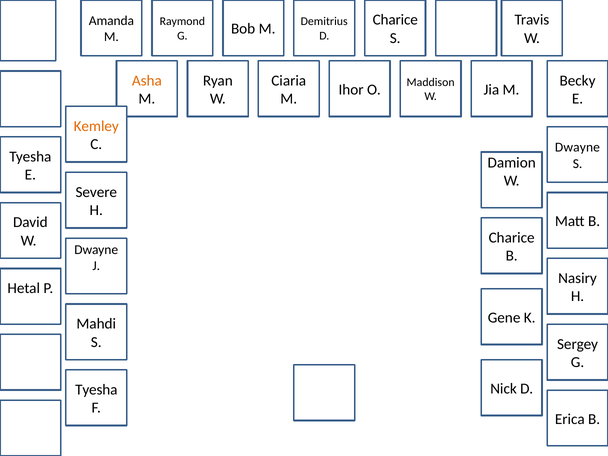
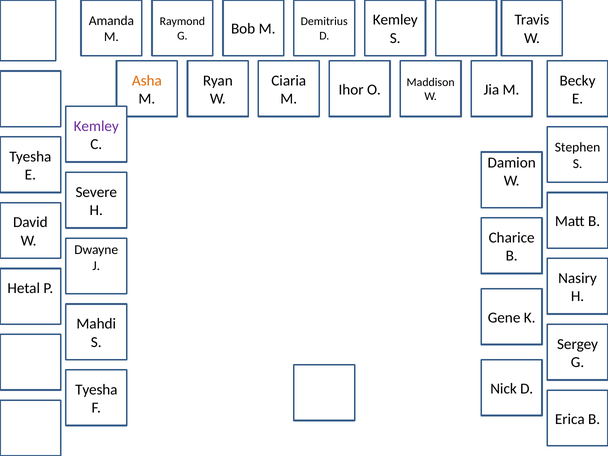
Charice at (395, 20): Charice -> Kemley
Kemley at (96, 126) colour: orange -> purple
Dwayne at (577, 147): Dwayne -> Stephen
